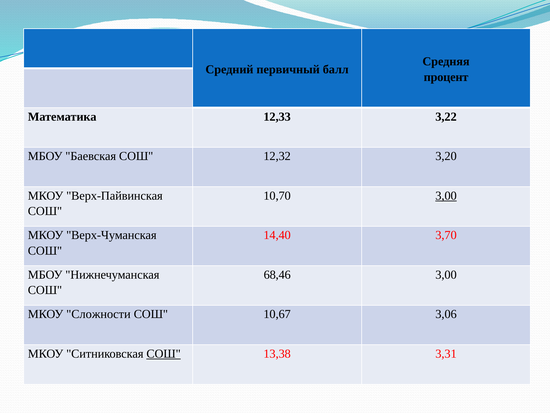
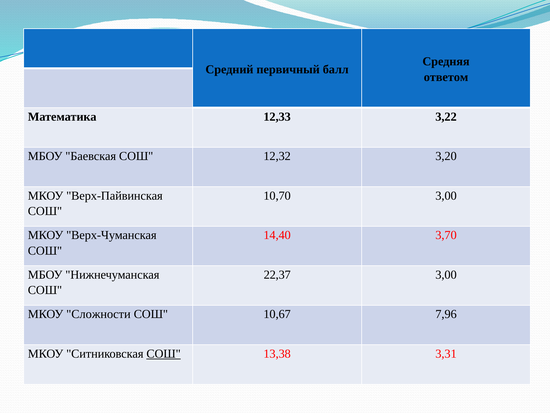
процент: процент -> ответом
3,00 at (446, 195) underline: present -> none
68,46: 68,46 -> 22,37
3,06: 3,06 -> 7,96
